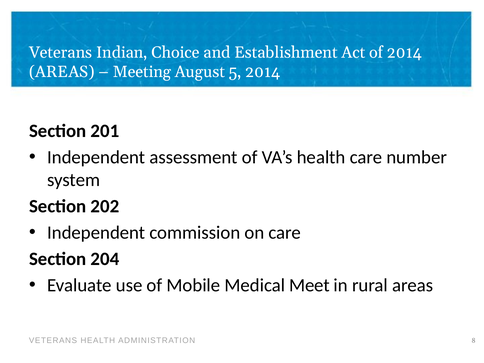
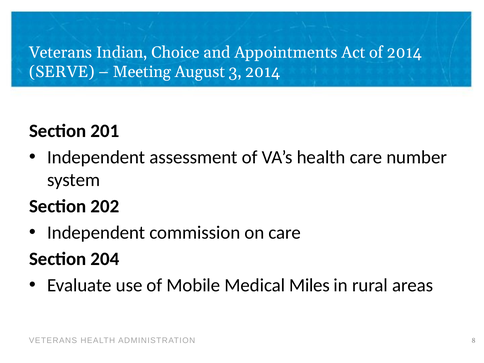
Establishment: Establishment -> Appointments
AREAS at (62, 72): AREAS -> SERVE
5: 5 -> 3
Meet: Meet -> Miles
